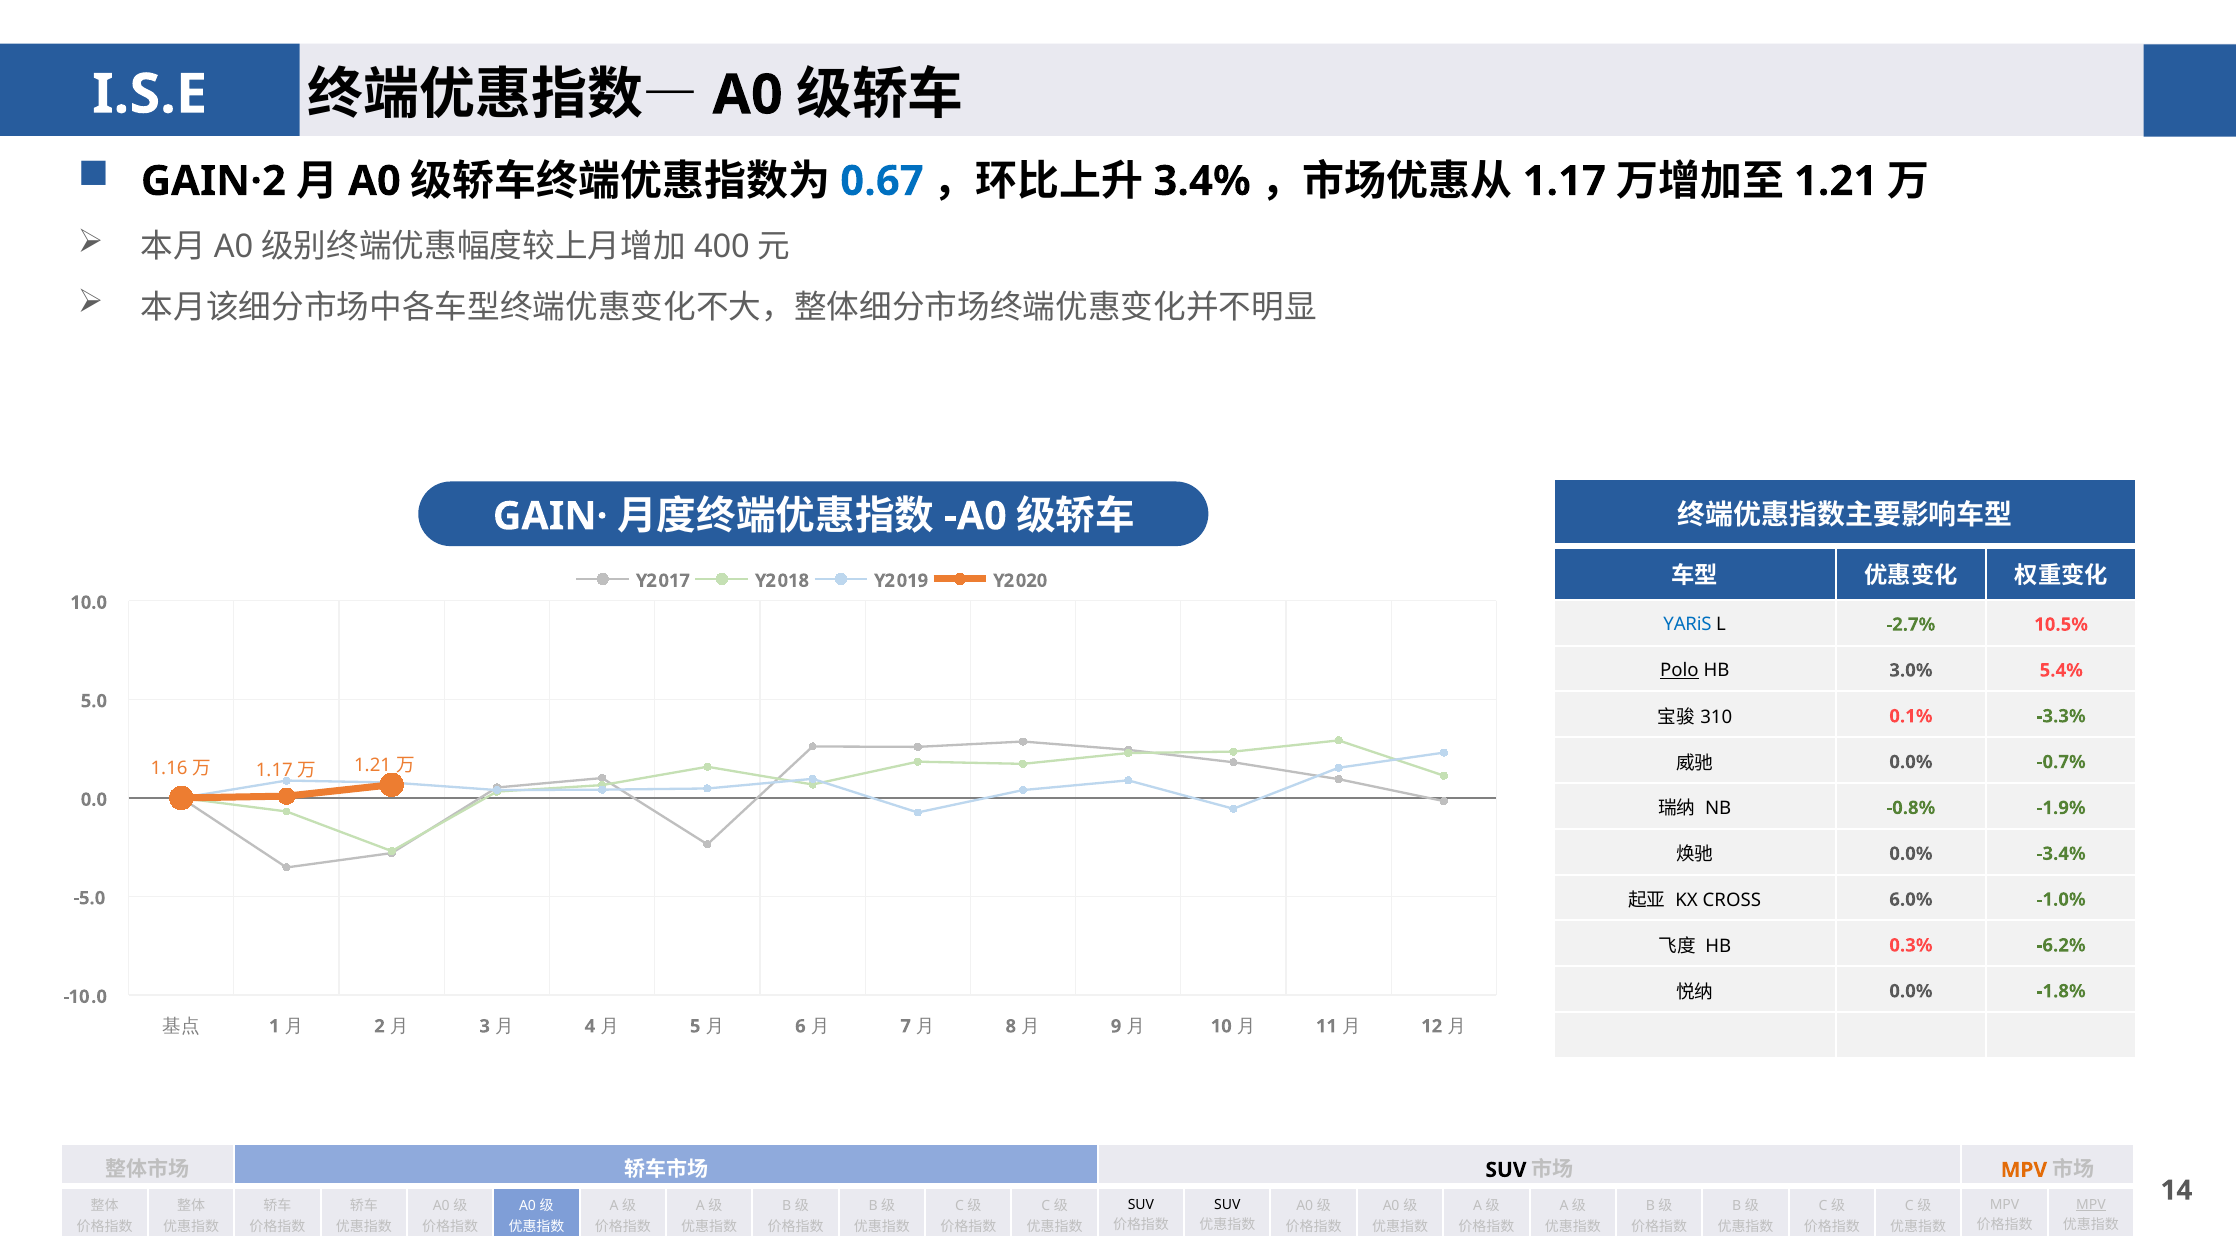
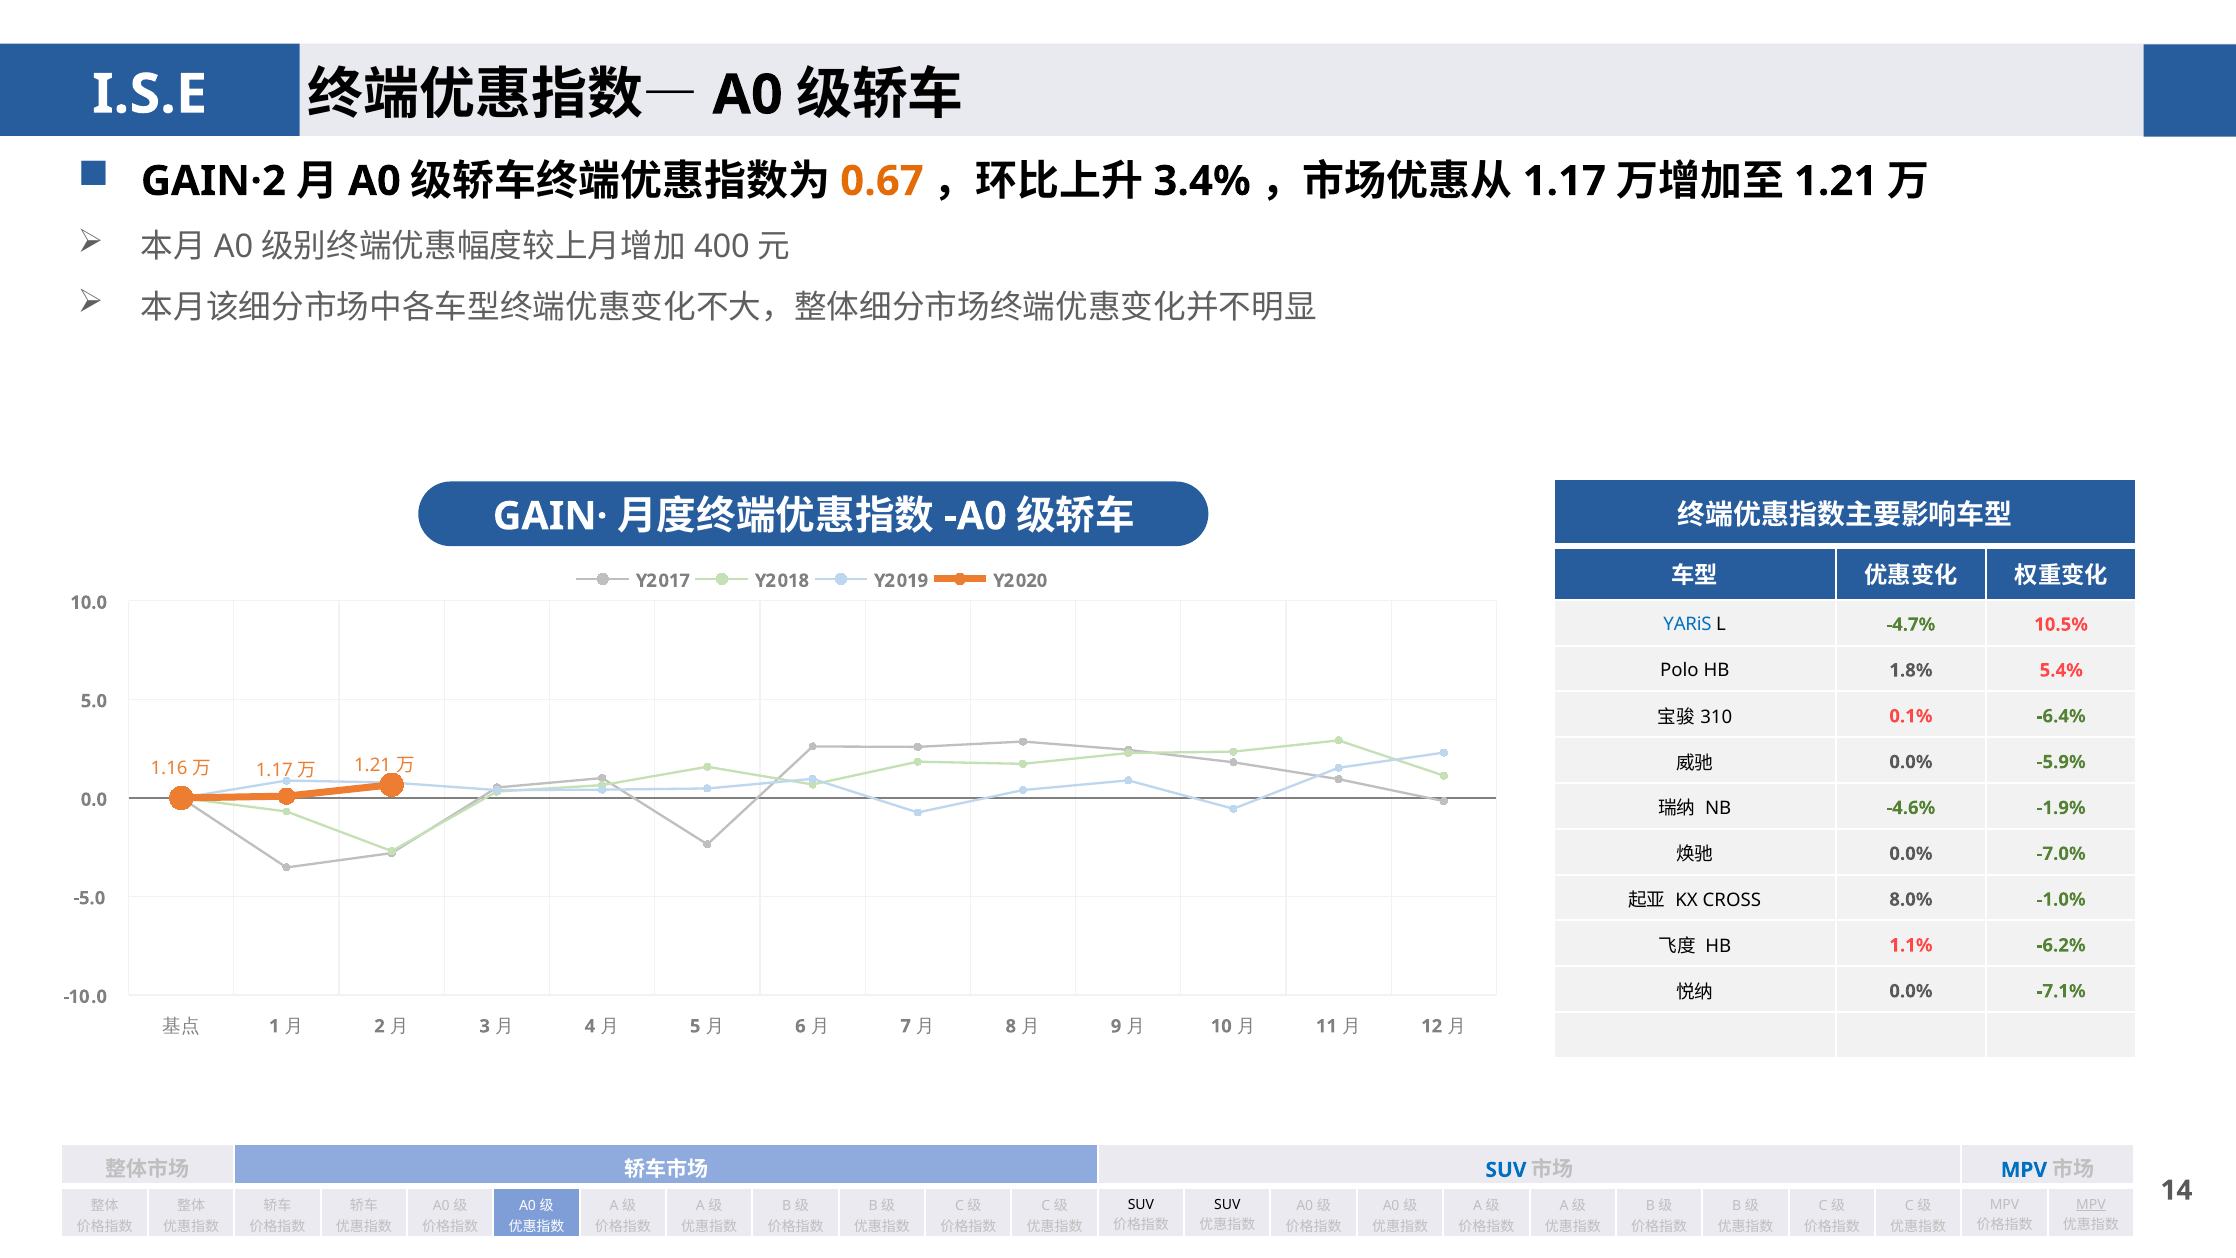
0.67 colour: blue -> orange
-2.7%: -2.7% -> -4.7%
Polo underline: present -> none
3.0%: 3.0% -> 1.8%
-3.3%: -3.3% -> -6.4%
-0.7%: -0.7% -> -5.9%
-0.8%: -0.8% -> -4.6%
-3.4%: -3.4% -> -7.0%
6.0%: 6.0% -> 8.0%
0.3%: 0.3% -> 1.1%
-1.8%: -1.8% -> -7.1%
SUV at (1506, 1170) colour: black -> blue
MPV at (2024, 1170) colour: orange -> blue
